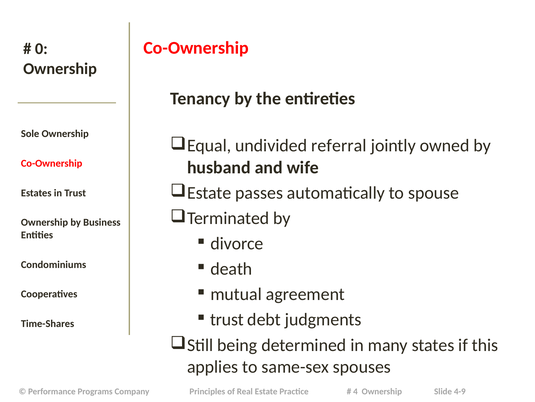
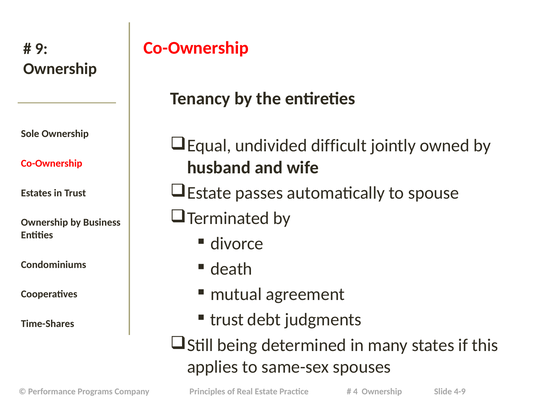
0: 0 -> 9
referral: referral -> difficult
